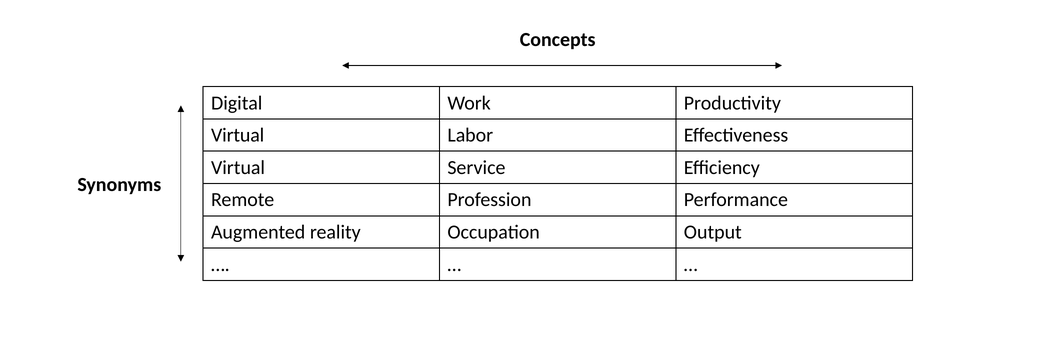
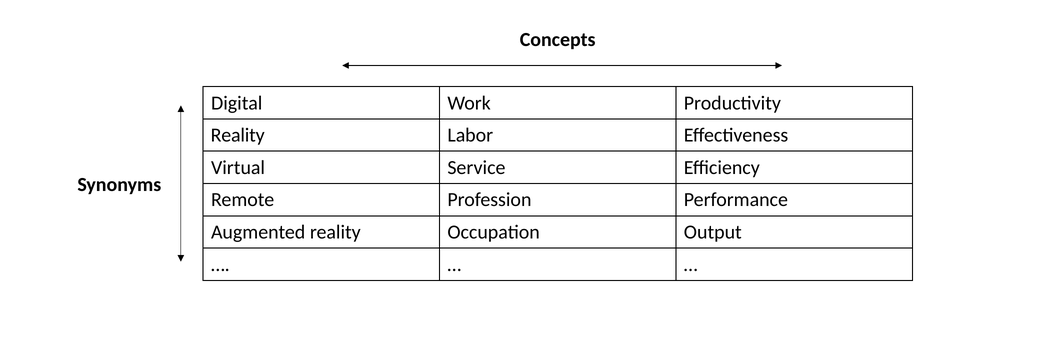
Virtual at (238, 135): Virtual -> Reality
